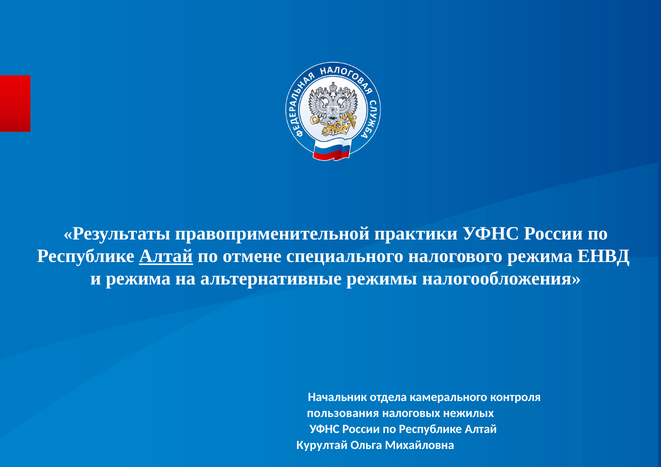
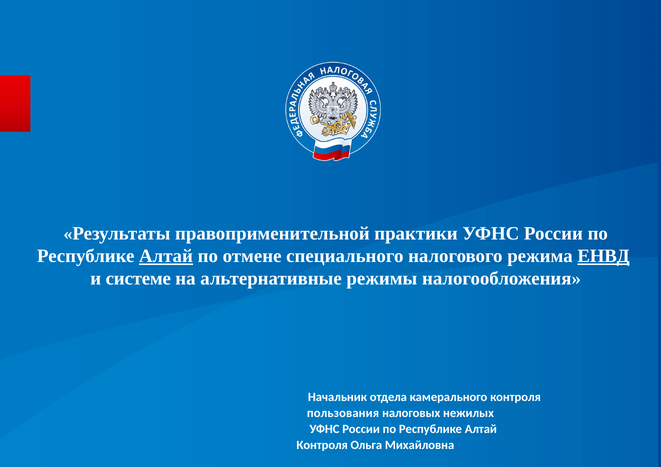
ЕНВД underline: none -> present
и режима: режима -> системе
Курултай at (322, 446): Курултай -> Контроля
